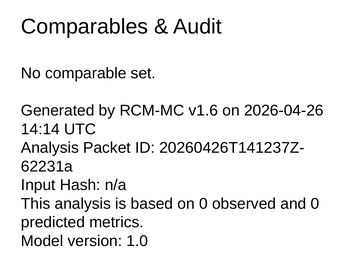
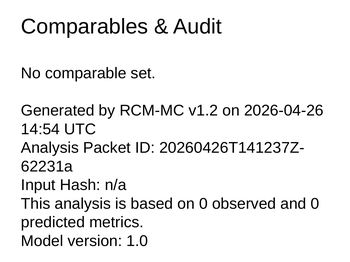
v1.6: v1.6 -> v1.2
14:14: 14:14 -> 14:54
